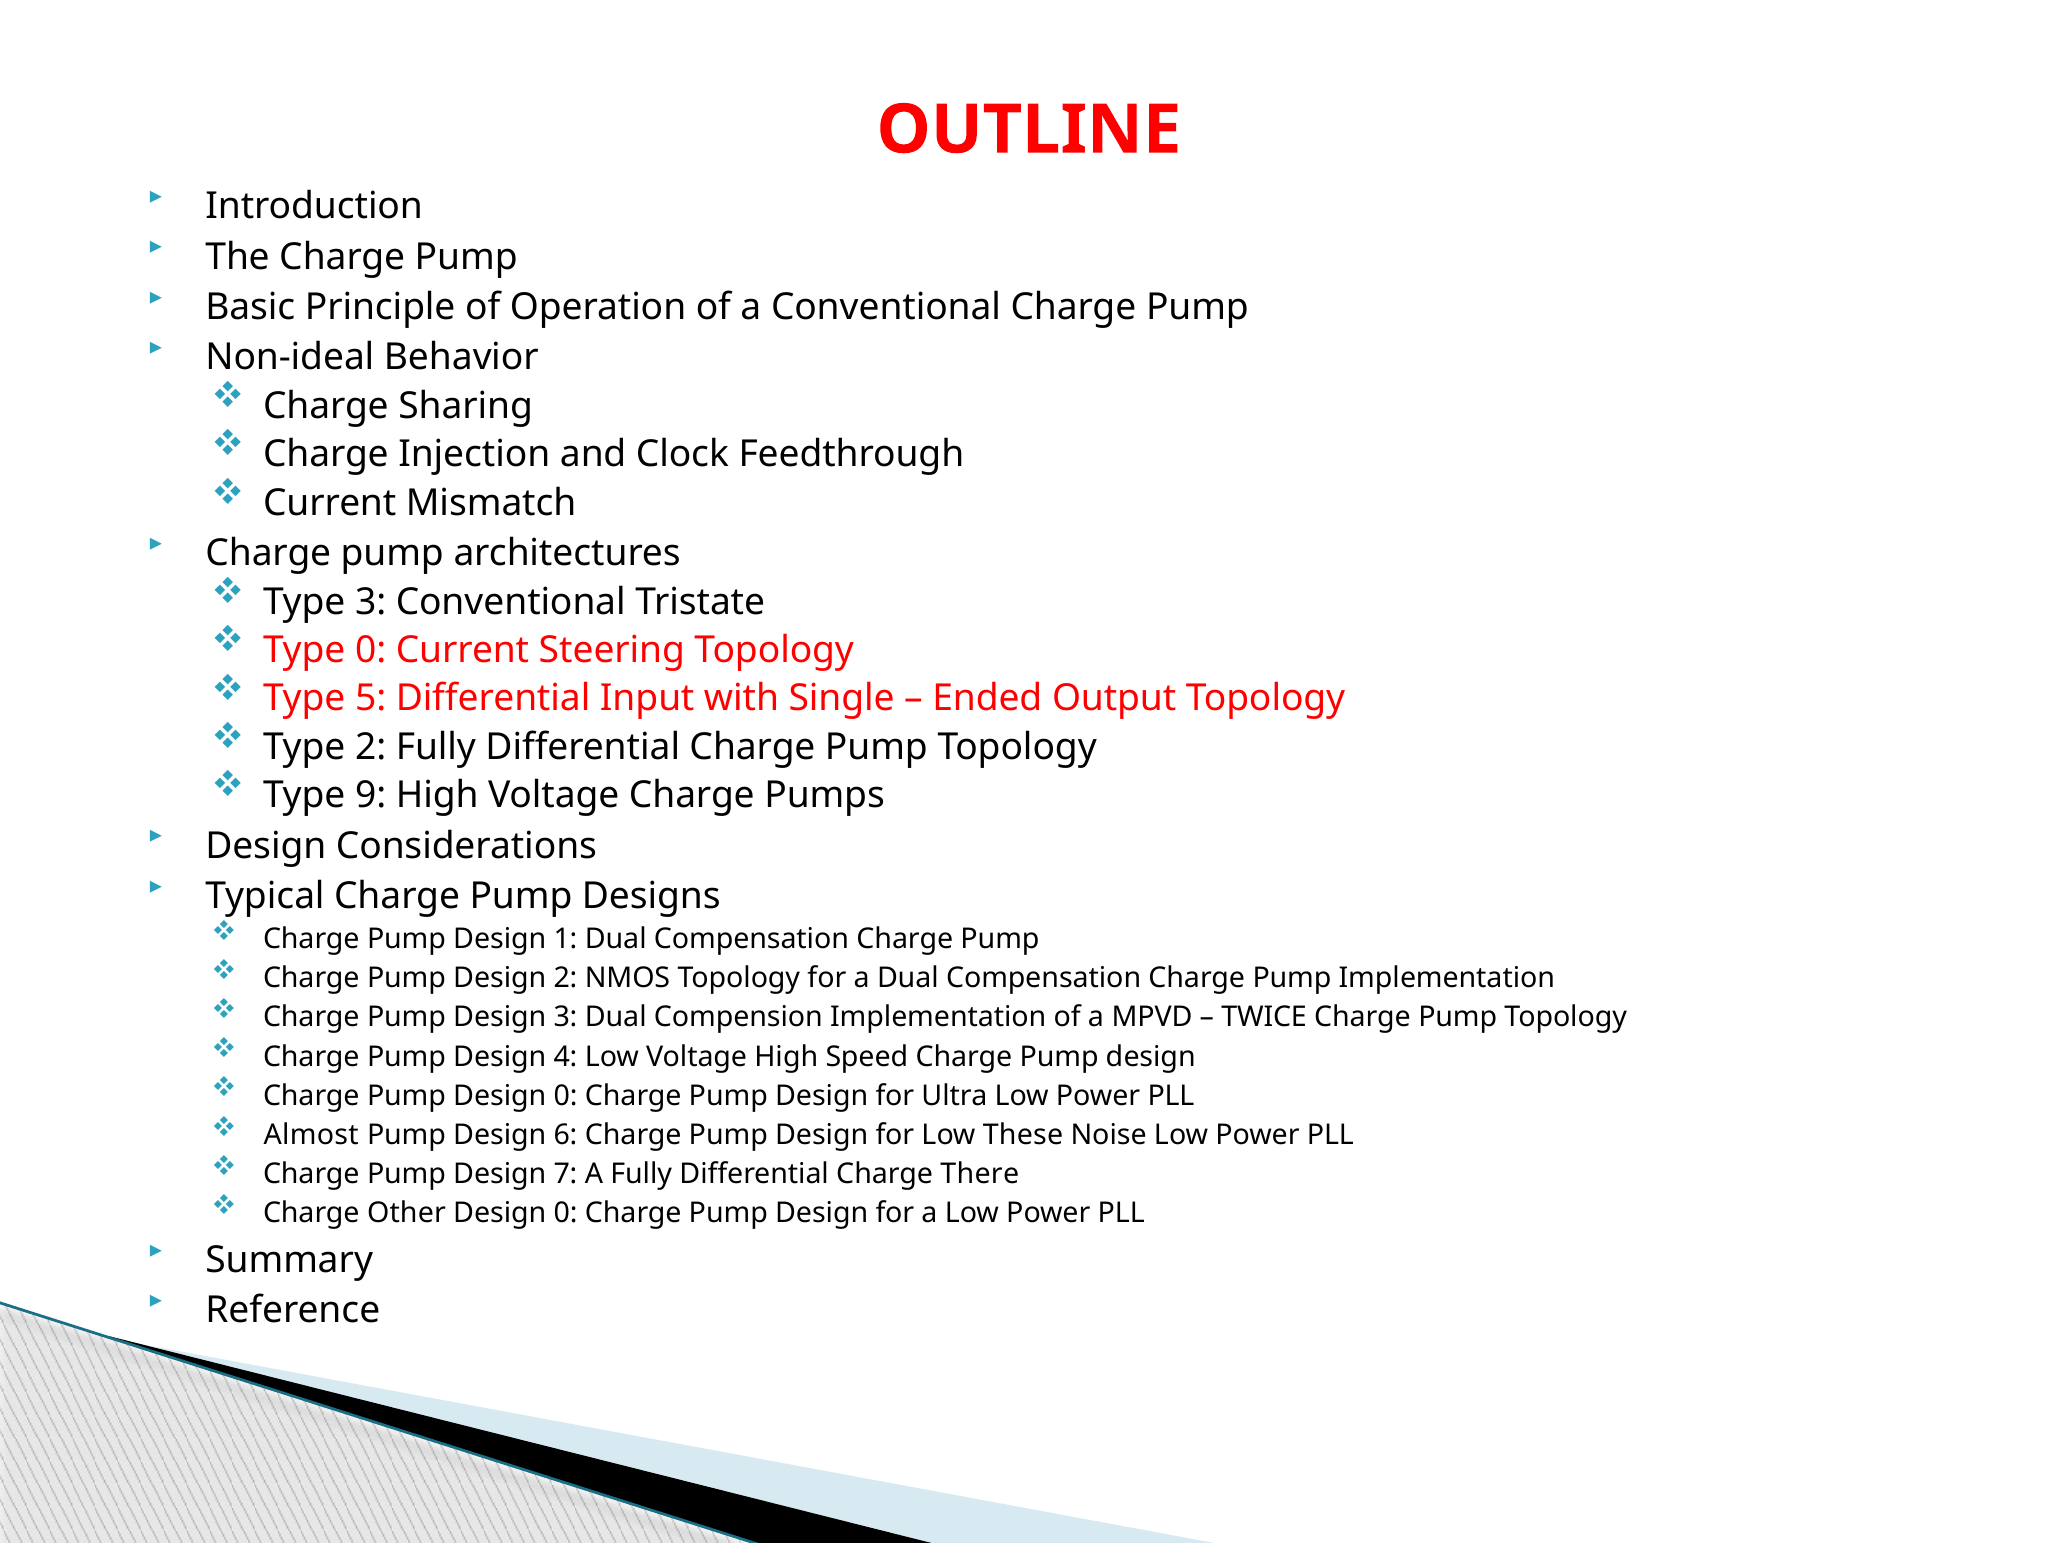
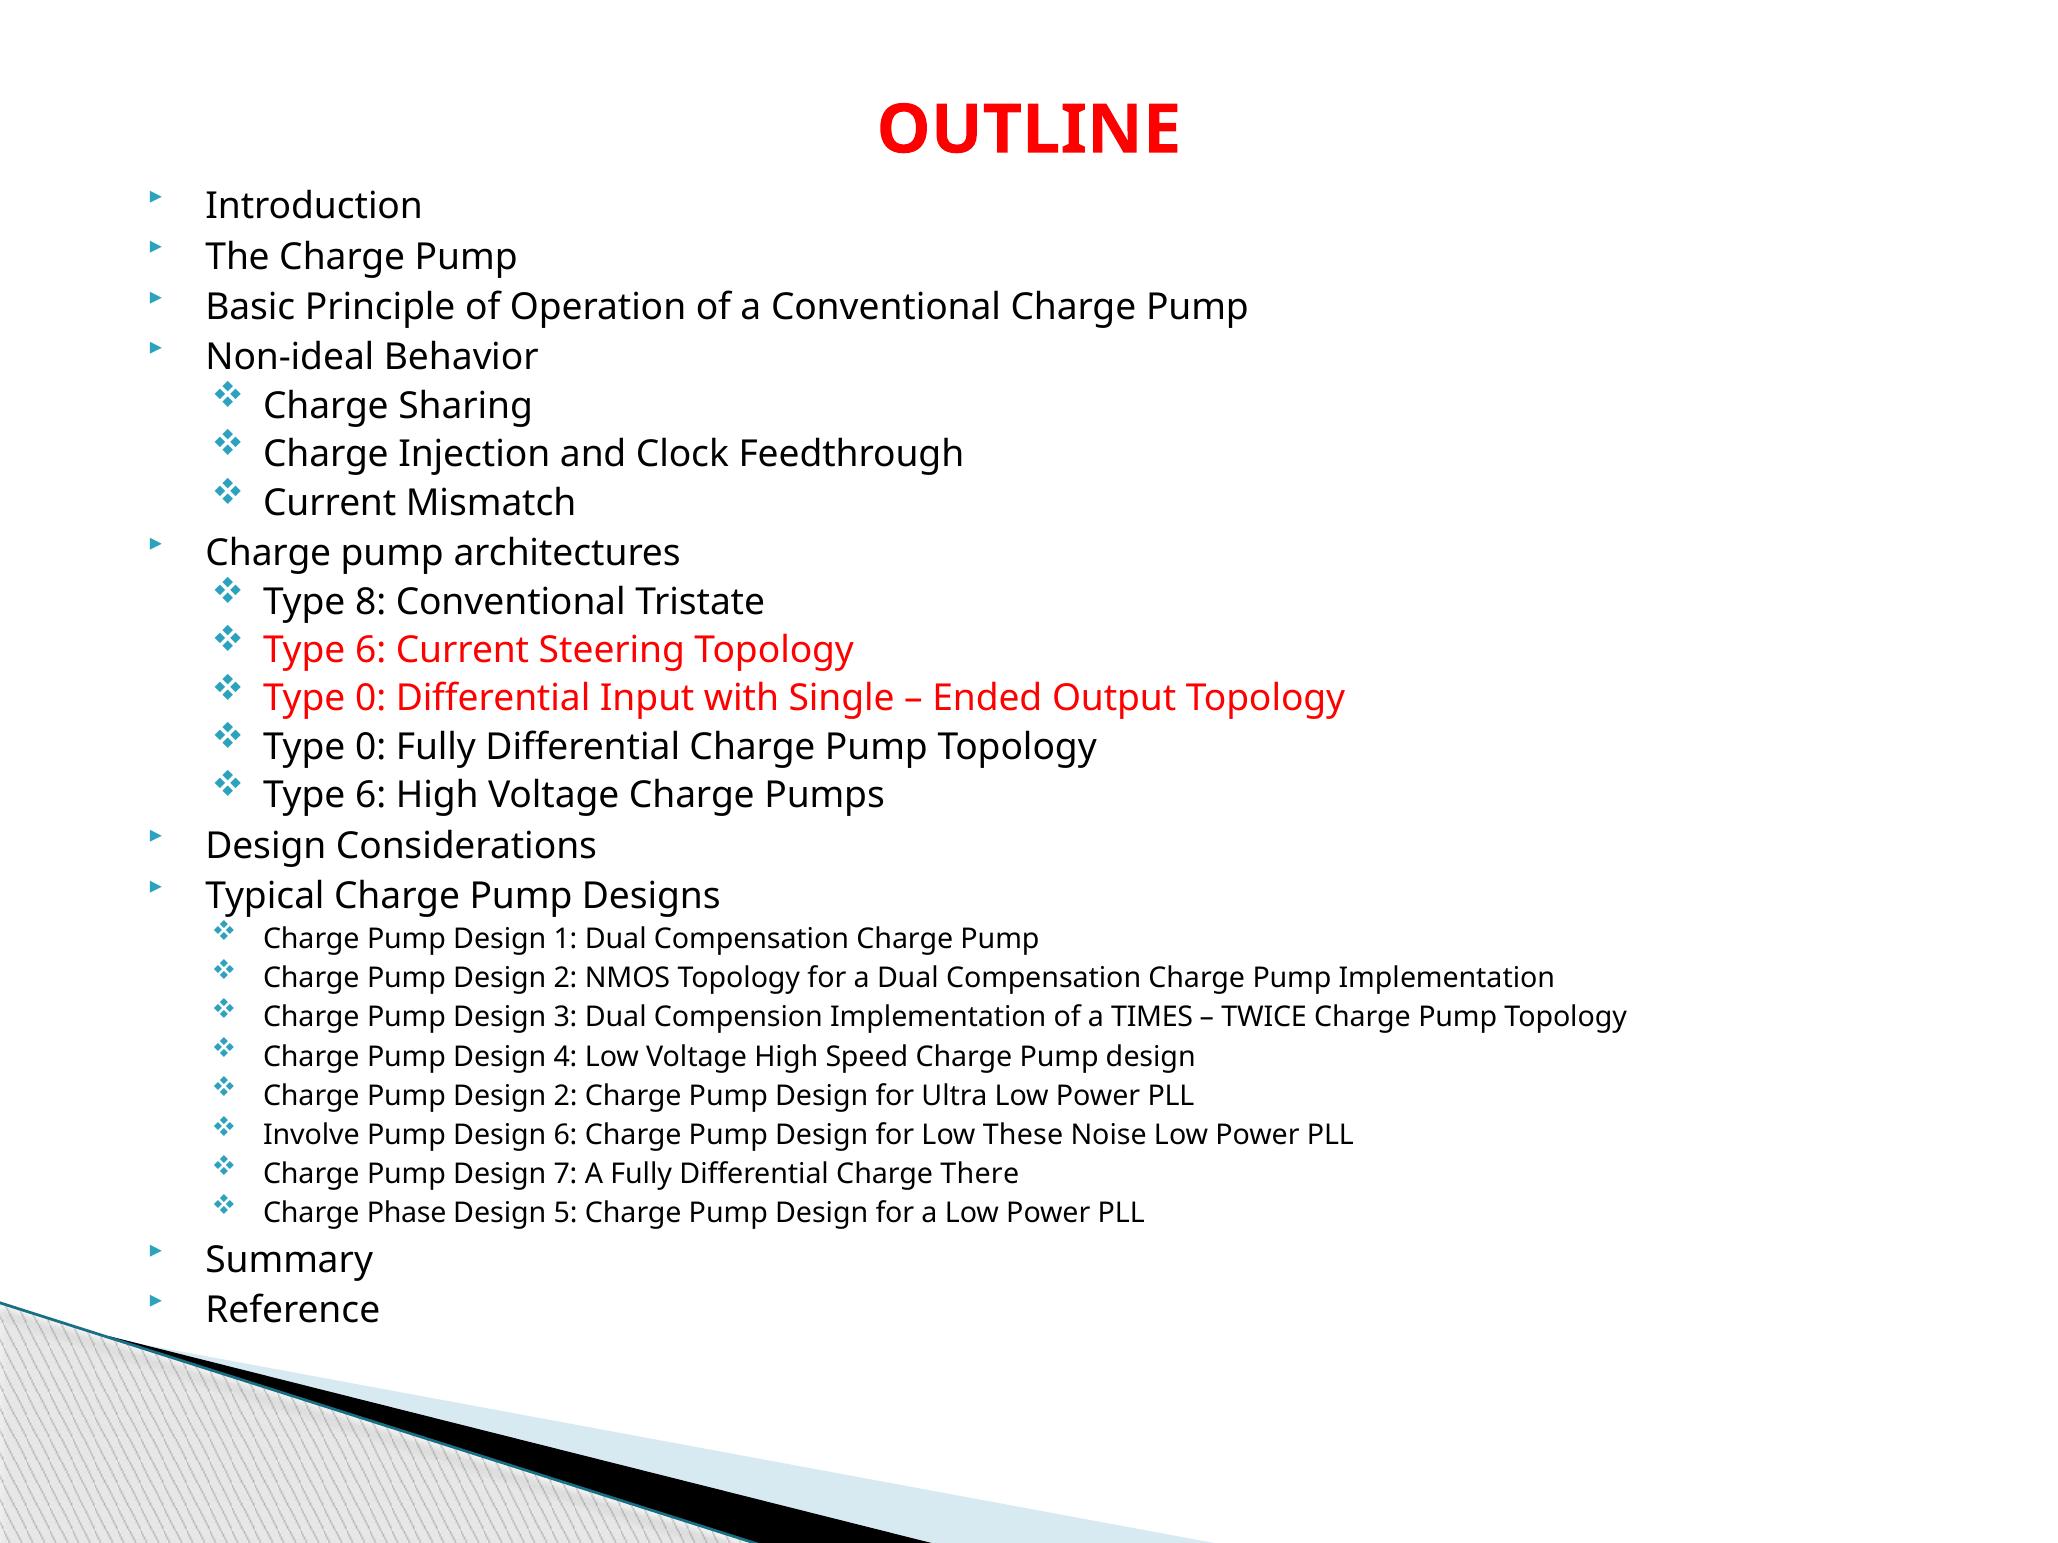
Type 3: 3 -> 8
0 at (371, 650): 0 -> 6
5 at (371, 699): 5 -> 0
2 at (371, 747): 2 -> 0
9 at (371, 796): 9 -> 6
MPVD: MPVD -> TIMES
0 at (566, 1096): 0 -> 2
Almost: Almost -> Involve
Other: Other -> Phase
0 at (566, 1214): 0 -> 5
